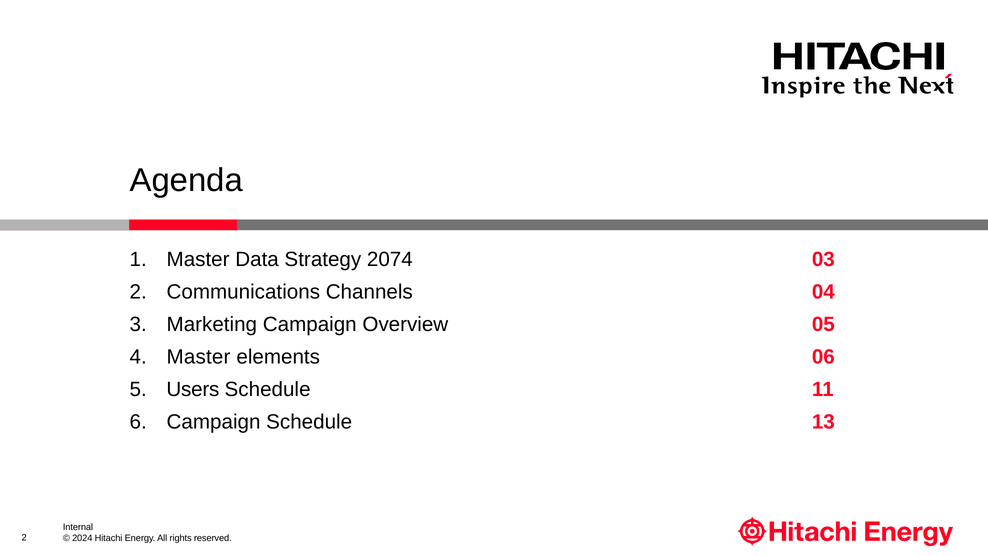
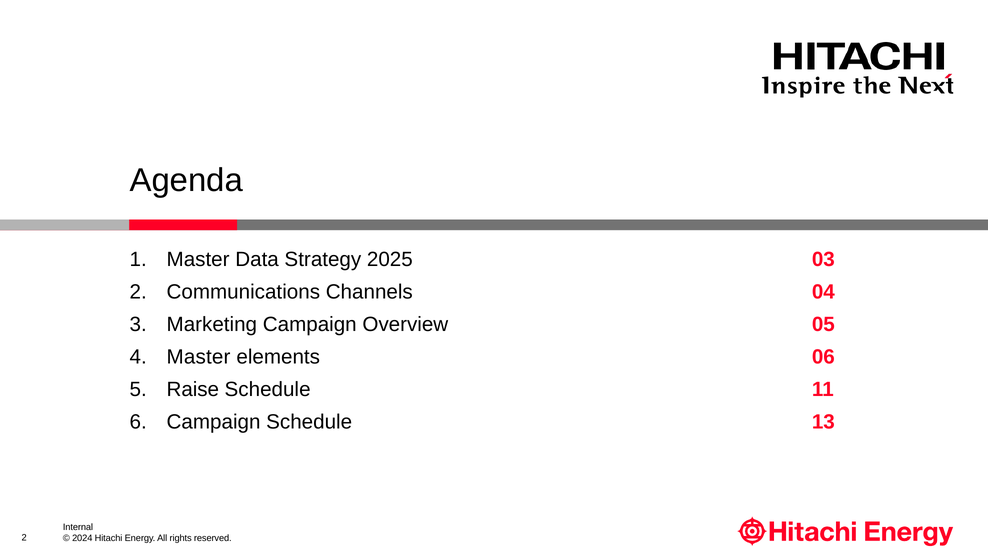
2074: 2074 -> 2025
Users: Users -> Raise
